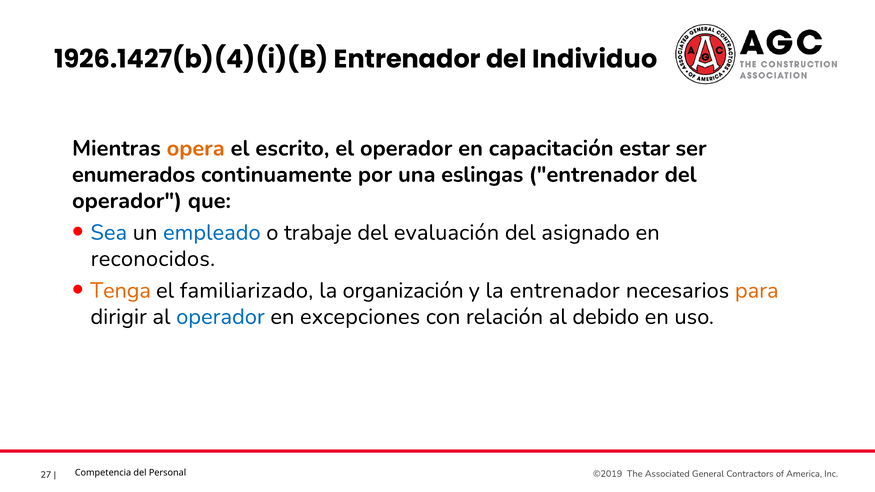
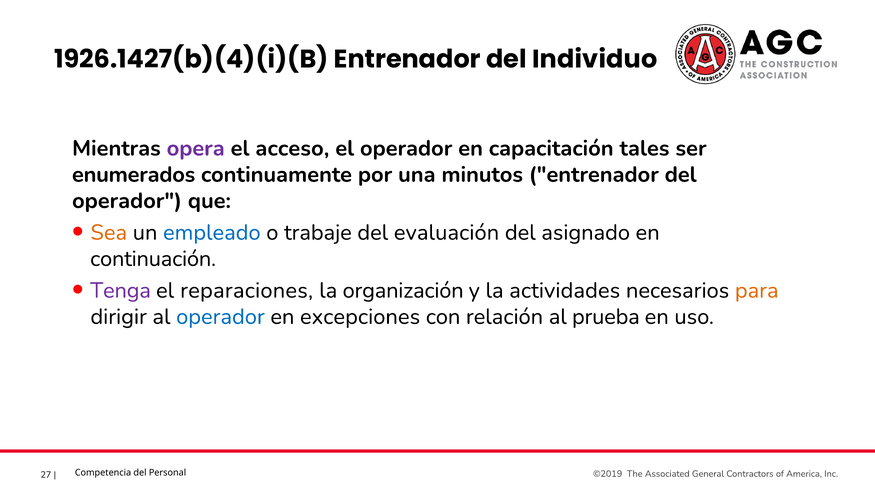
opera colour: orange -> purple
escrito: escrito -> acceso
estar: estar -> tales
eslingas: eslingas -> minutos
Sea colour: blue -> orange
reconocidos: reconocidos -> continuación
Tenga colour: orange -> purple
familiarizado: familiarizado -> reparaciones
la entrenador: entrenador -> actividades
debido: debido -> prueba
